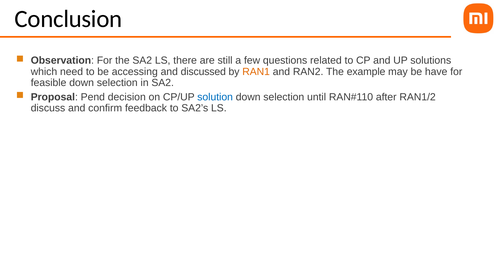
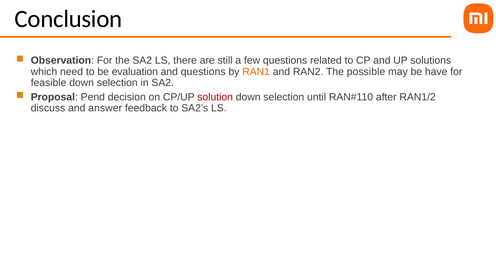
accessing: accessing -> evaluation
and discussed: discussed -> questions
example: example -> possible
solution colour: blue -> red
confirm: confirm -> answer
